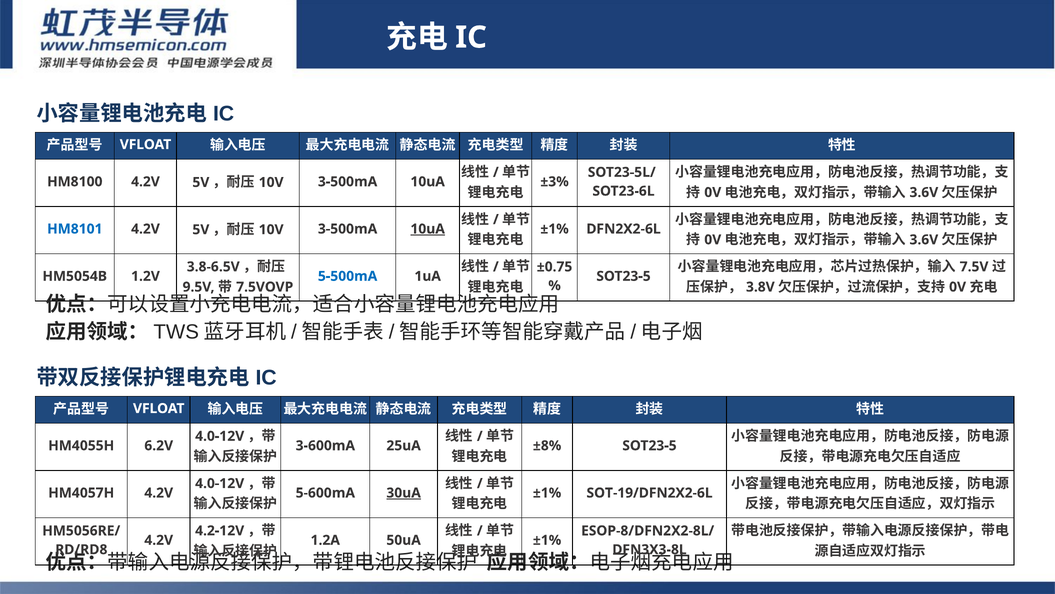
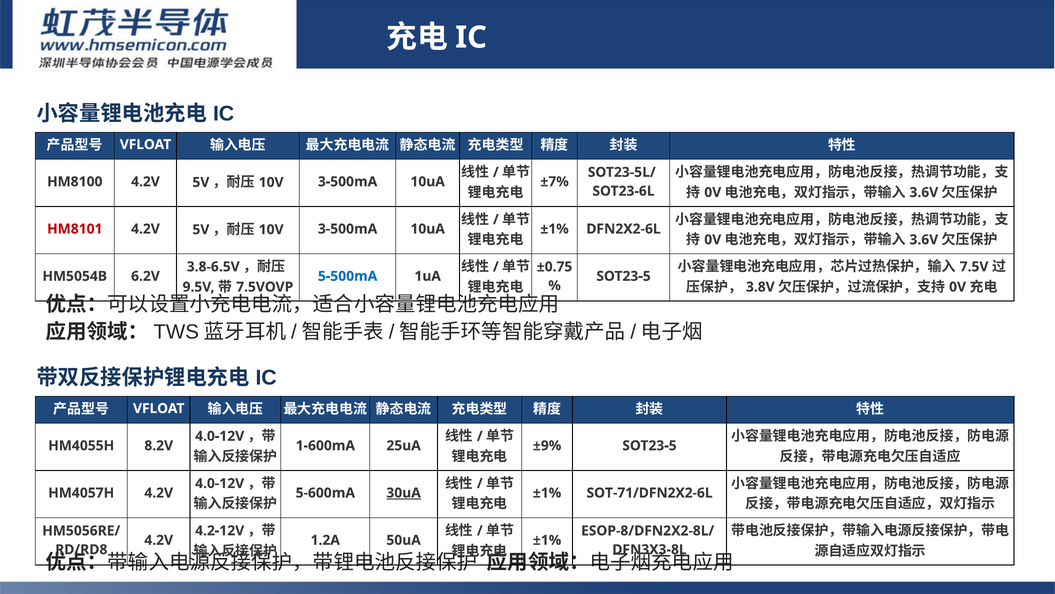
±3%: ±3% -> ±7%
HM8101 colour: blue -> red
10uA at (428, 229) underline: present -> none
1.2V: 1.2V -> 6.2V
6.2V: 6.2V -> 8.2V
3-600mA: 3-600mA -> 1-600mA
±8%: ±8% -> ±9%
SOT-19/DFN2X2-6L: SOT-19/DFN2X2-6L -> SOT-71/DFN2X2-6L
